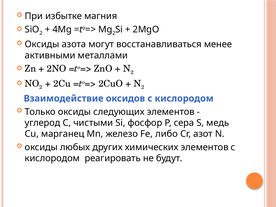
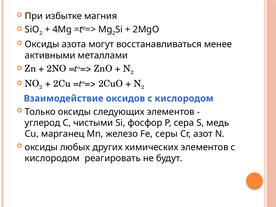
либо: либо -> серы
